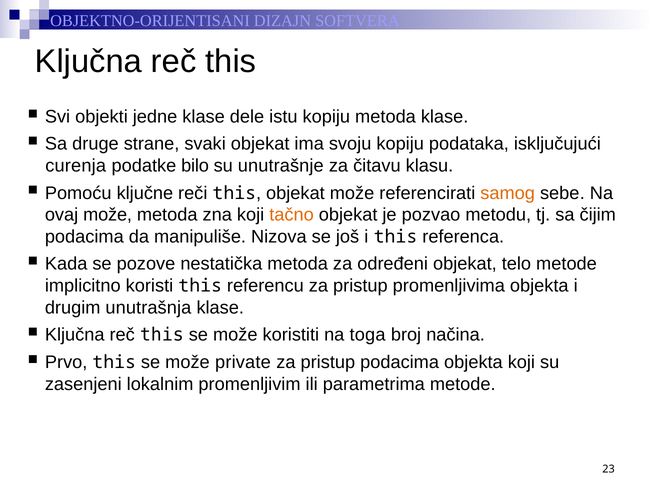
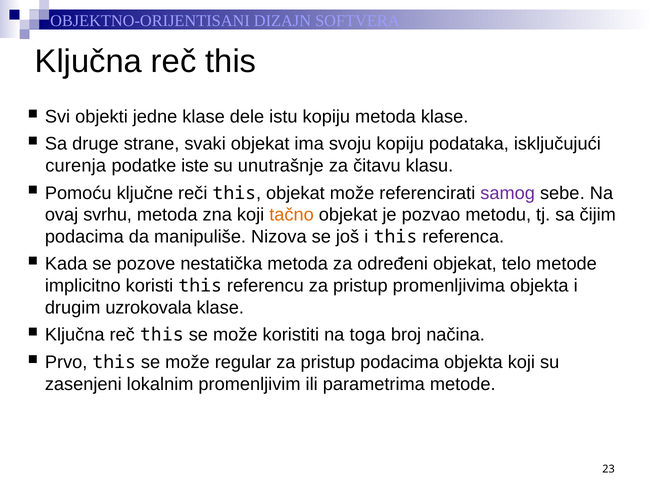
bilo: bilo -> iste
samog colour: orange -> purple
ovaj može: može -> svrhu
unutrašnja: unutrašnja -> uzrokovala
private: private -> regular
